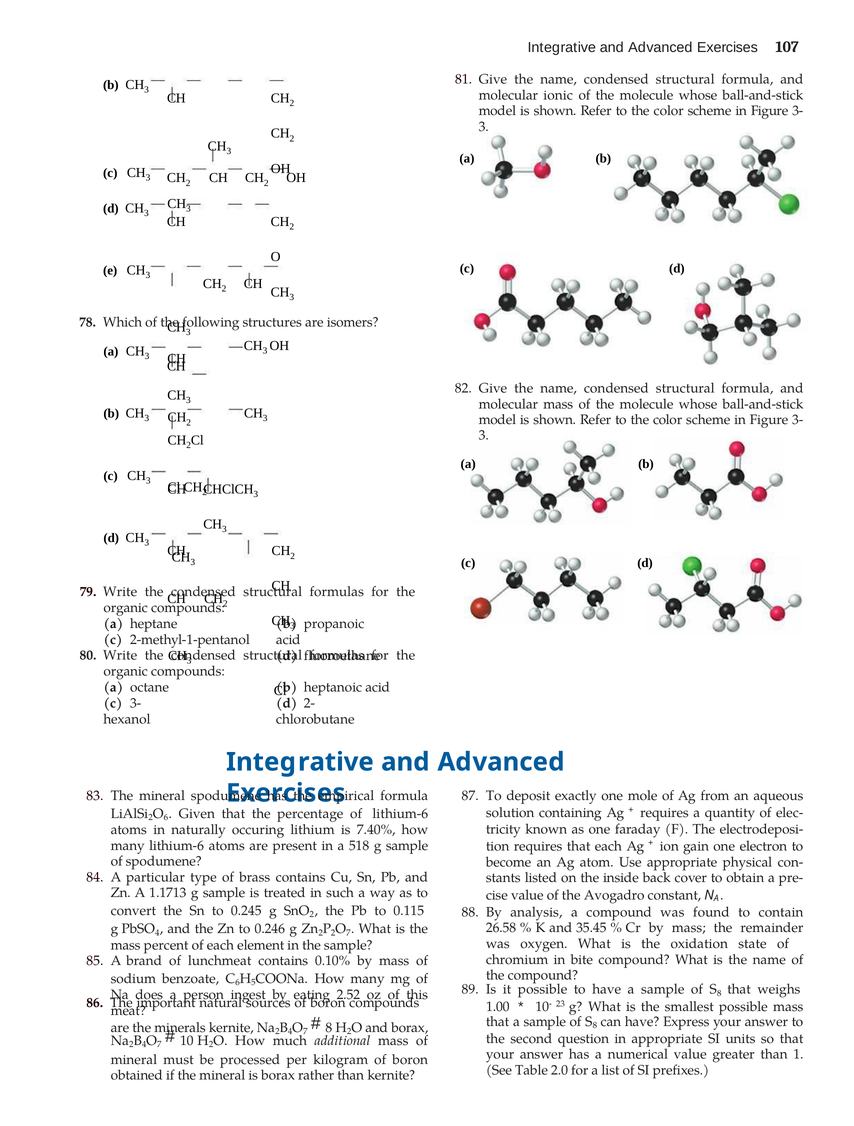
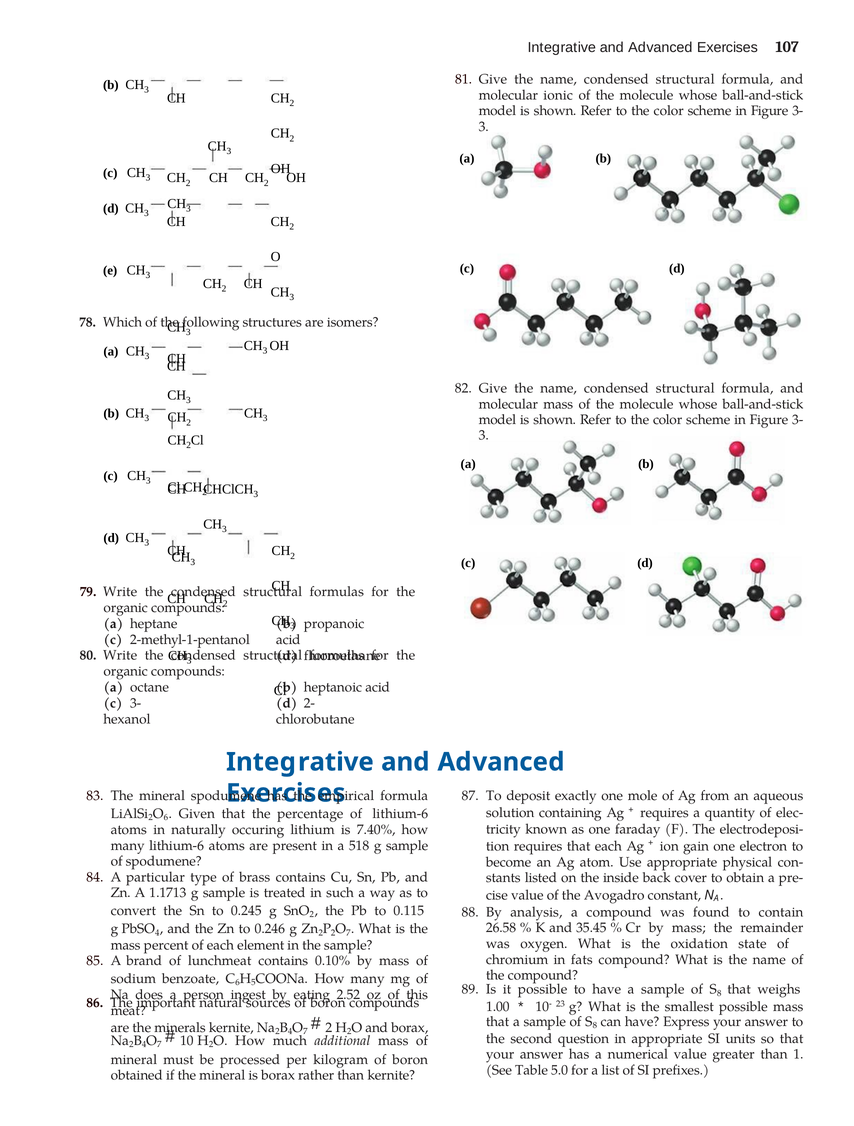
bite: bite -> fats
8 at (329, 1027): 8 -> 2
2.0: 2.0 -> 5.0
